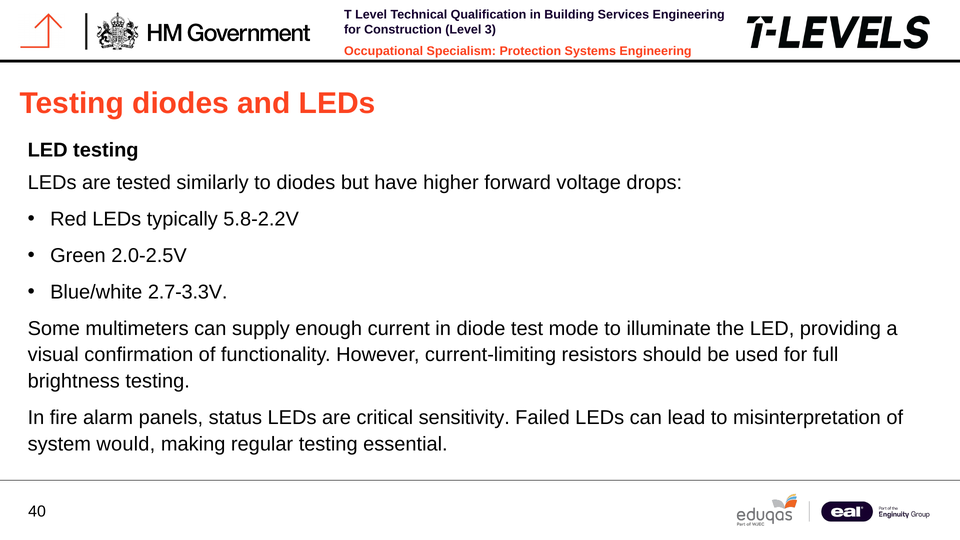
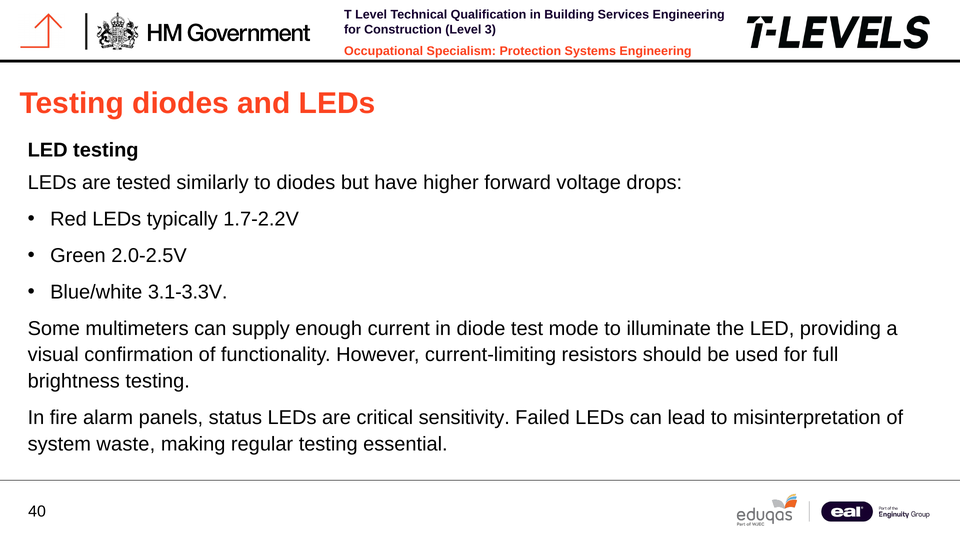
5.8-2.2V: 5.8-2.2V -> 1.7-2.2V
2.7-3.3V: 2.7-3.3V -> 3.1-3.3V
would: would -> waste
